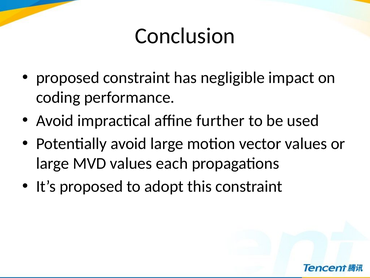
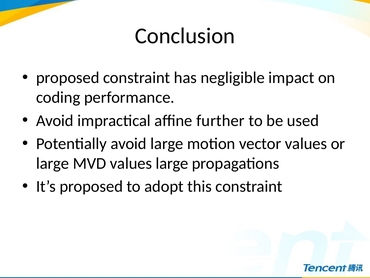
values each: each -> large
